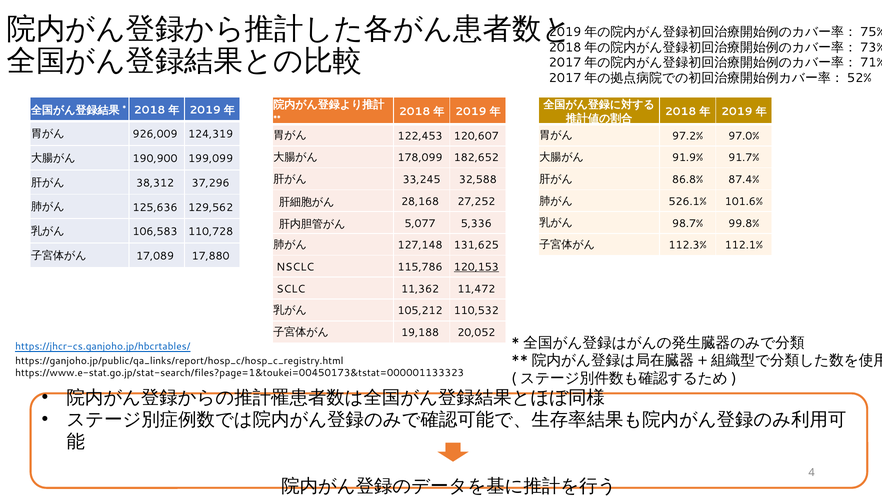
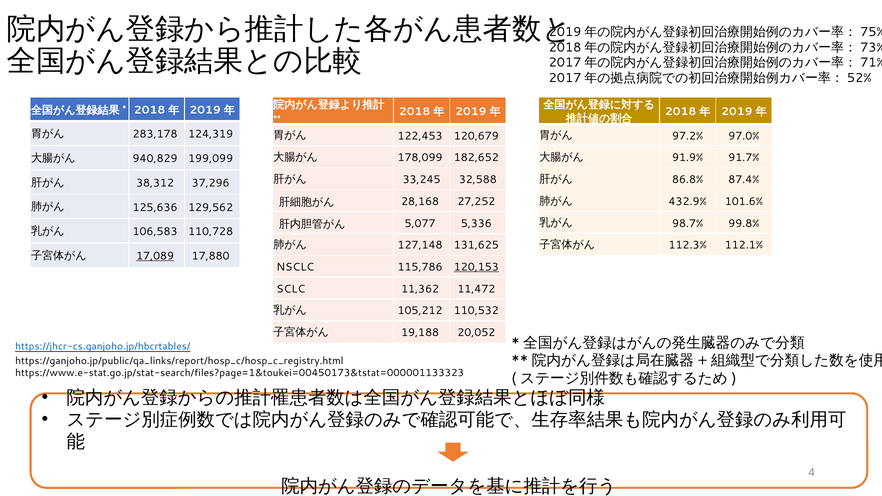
926,009: 926,009 -> 283,178
120,607: 120,607 -> 120,679
190,900: 190,900 -> 940,829
526.1%: 526.1% -> 432.9%
17,089 underline: none -> present
